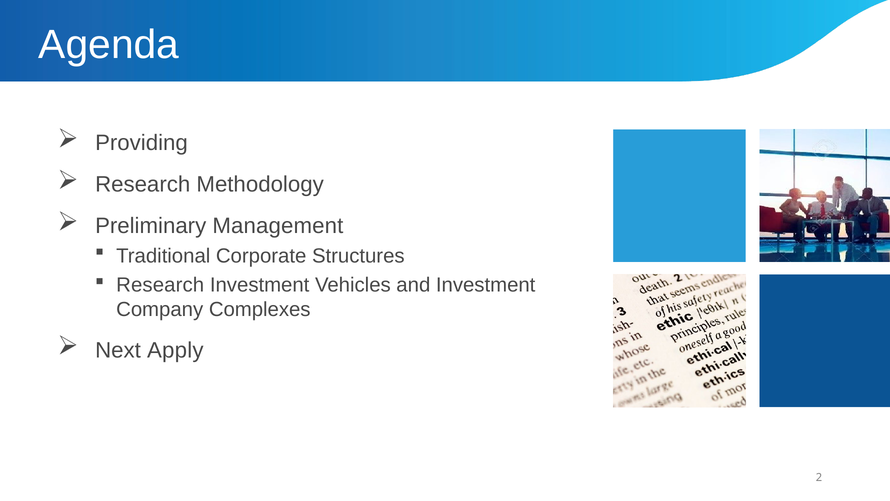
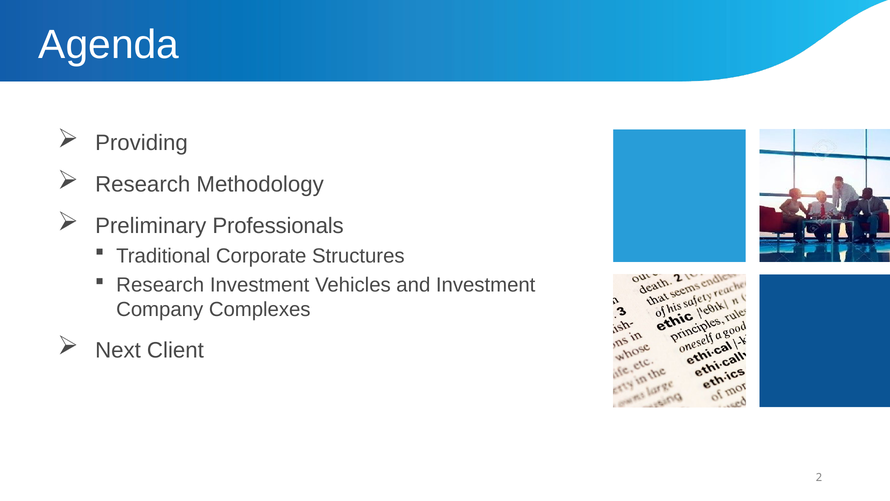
Management: Management -> Professionals
Apply: Apply -> Client
